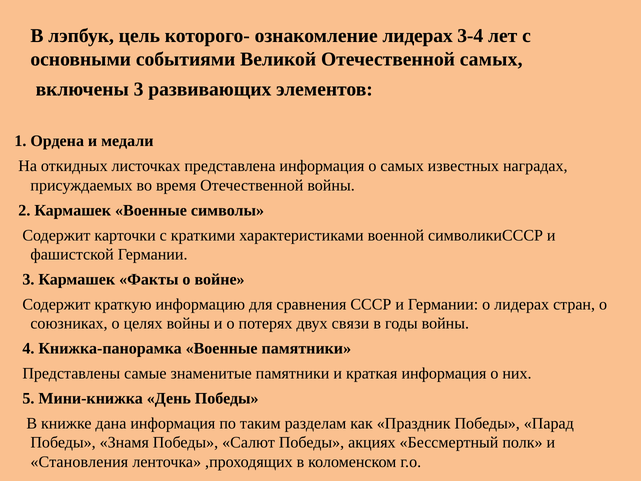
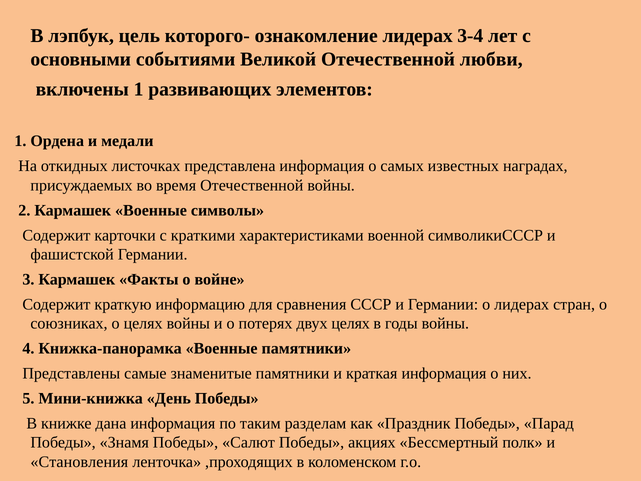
Отечественной самых: самых -> любви
включены 3: 3 -> 1
двух связи: связи -> целях
